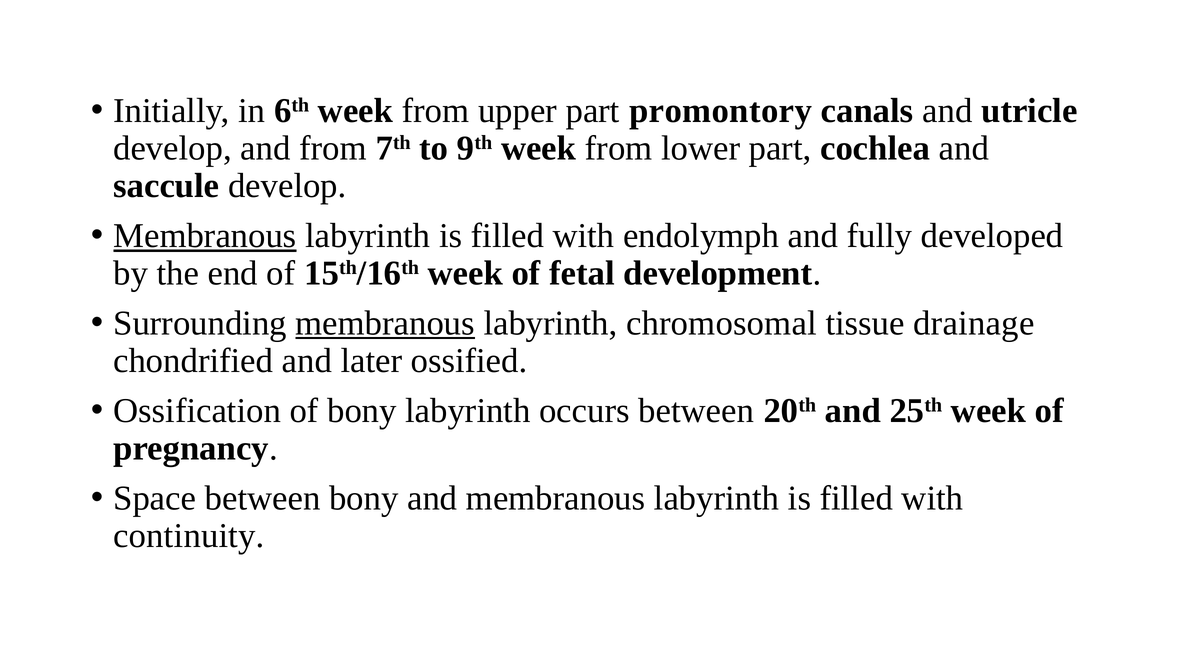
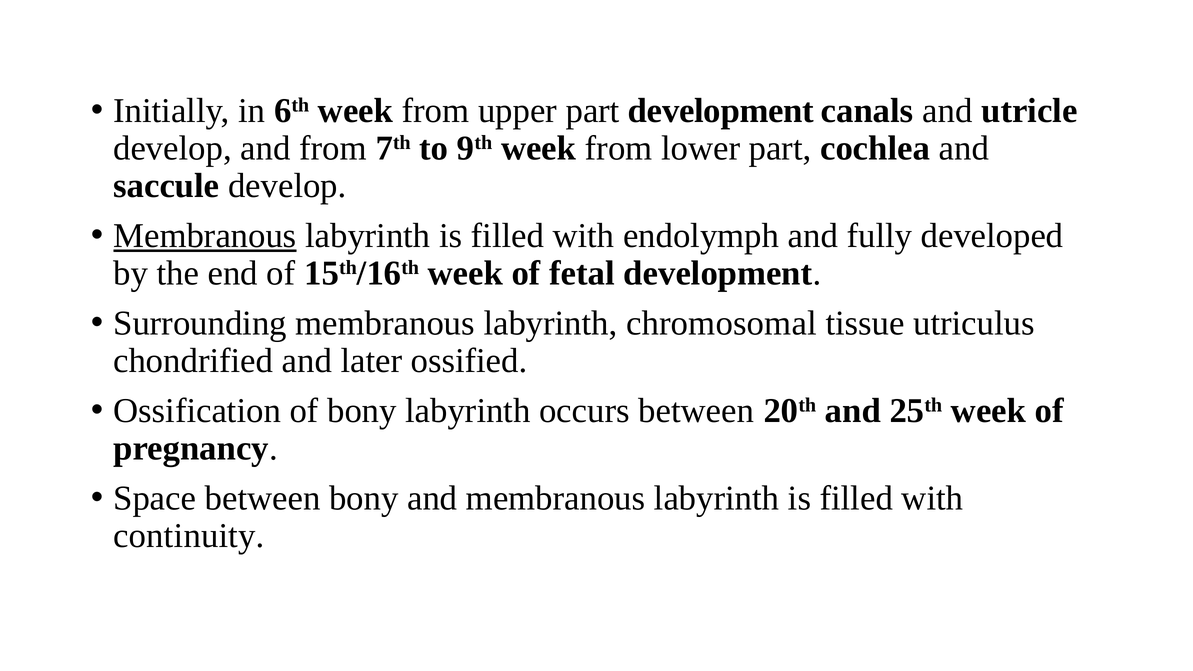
part promontory: promontory -> development
membranous at (385, 323) underline: present -> none
drainage: drainage -> utriculus
